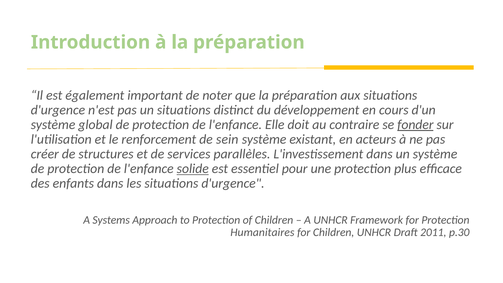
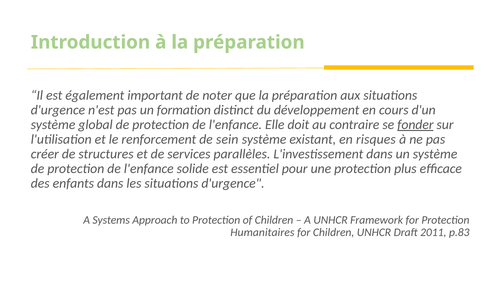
un situations: situations -> formation
acteurs: acteurs -> risques
solide underline: present -> none
p.30: p.30 -> p.83
